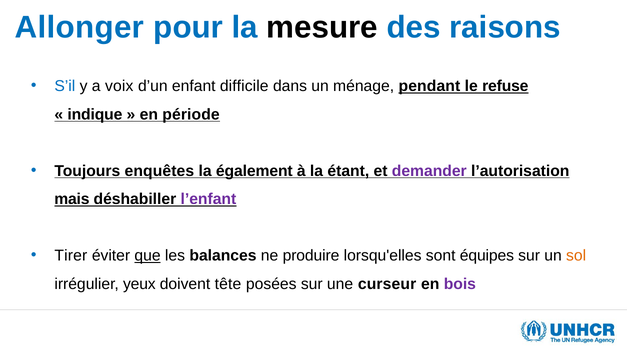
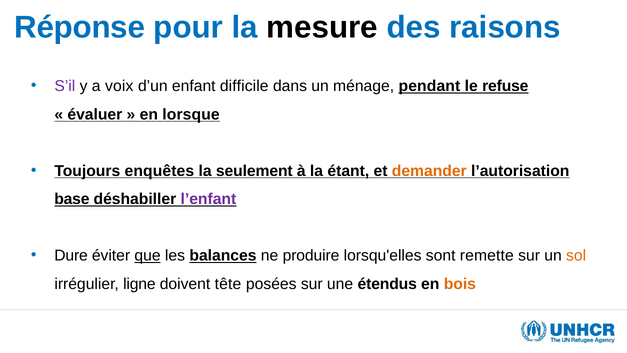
Allonger: Allonger -> Réponse
S’il colour: blue -> purple
indique: indique -> évaluer
période: période -> lorsque
également: également -> seulement
demander colour: purple -> orange
mais: mais -> base
Tirer: Tirer -> Dure
balances underline: none -> present
équipes: équipes -> remette
yeux: yeux -> ligne
curseur: curseur -> étendus
bois colour: purple -> orange
